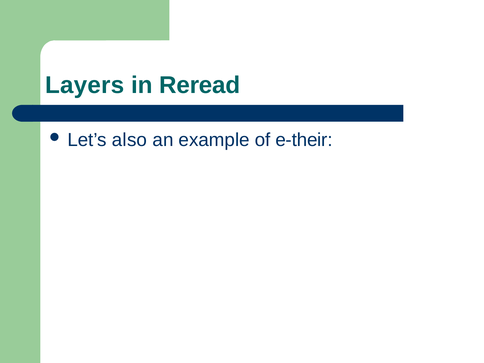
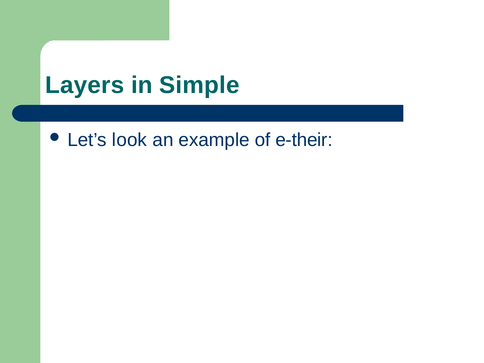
Reread: Reread -> Simple
also: also -> look
